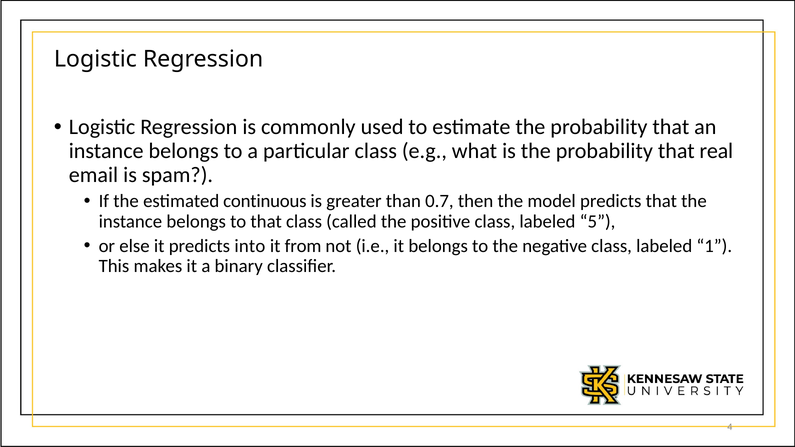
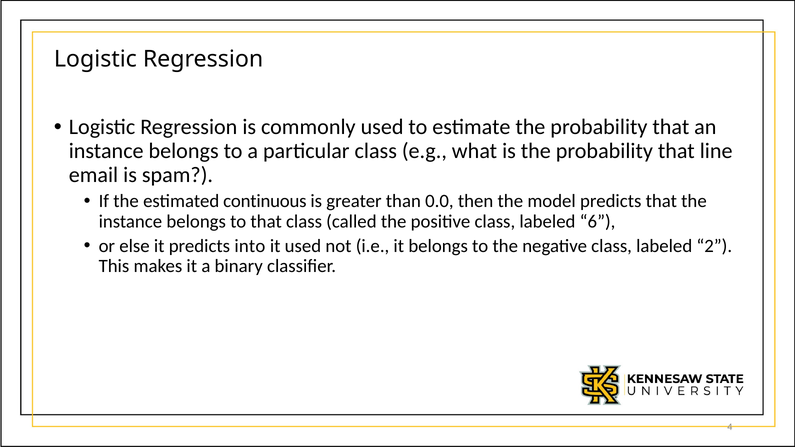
real: real -> line
0.7: 0.7 -> 0.0
5: 5 -> 6
it from: from -> used
1: 1 -> 2
